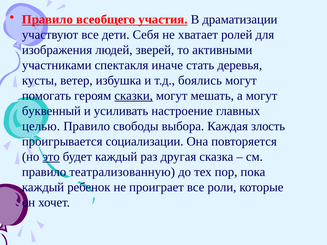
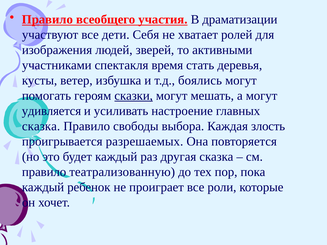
иначе: иначе -> время
буквенный: буквенный -> удивляется
целью at (41, 126): целью -> сказка
социализации: социализации -> разрешаемых
это underline: present -> none
